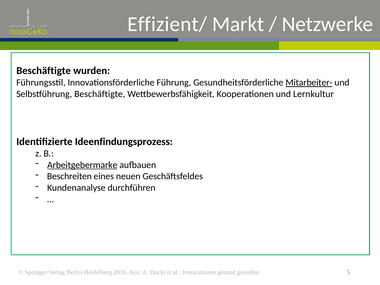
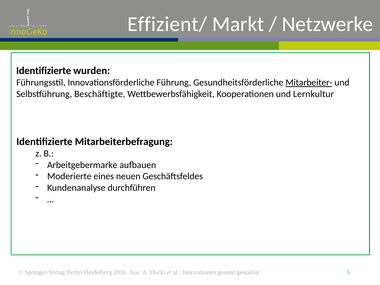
Beschäftigte at (44, 71): Beschäftigte -> Identifizierte
Ideenfindungsprozess: Ideenfindungsprozess -> Mitarbeiterbefragung
Arbeitgebermarke underline: present -> none
Beschreiten: Beschreiten -> Moderierte
